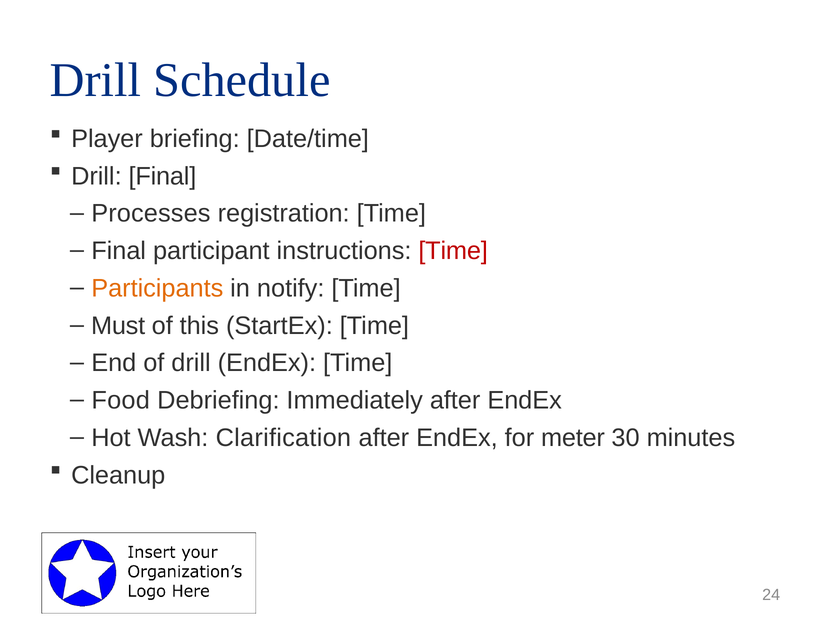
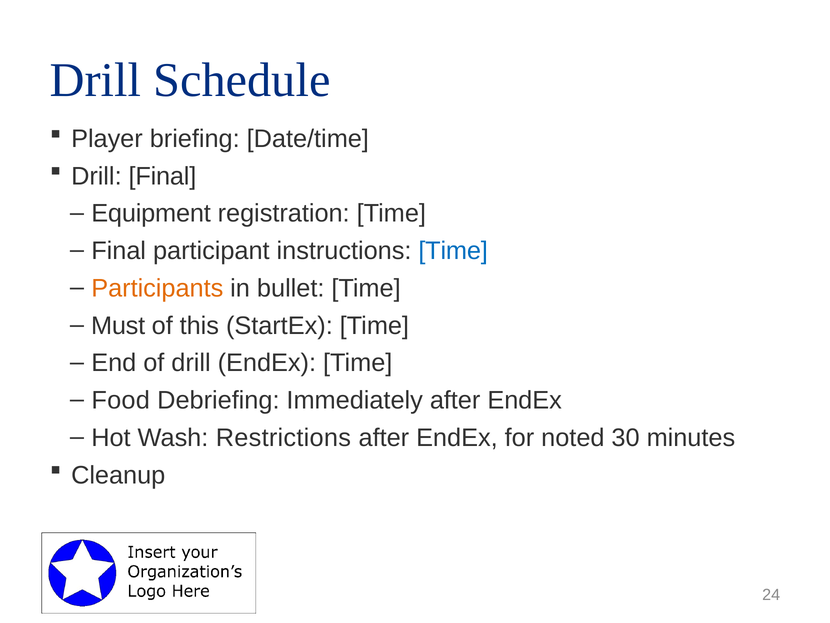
Processes: Processes -> Equipment
Time at (453, 251) colour: red -> blue
notify: notify -> bullet
Clarification: Clarification -> Restrictions
meter: meter -> noted
